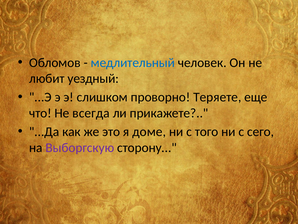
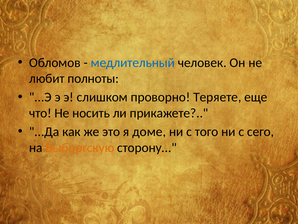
уездный: уездный -> полноты
всегда: всегда -> носить
Выборгскую colour: purple -> orange
